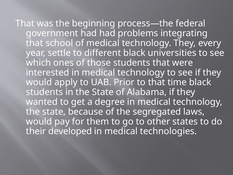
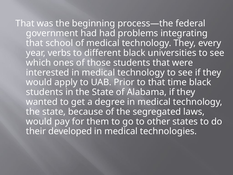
settle: settle -> verbs
